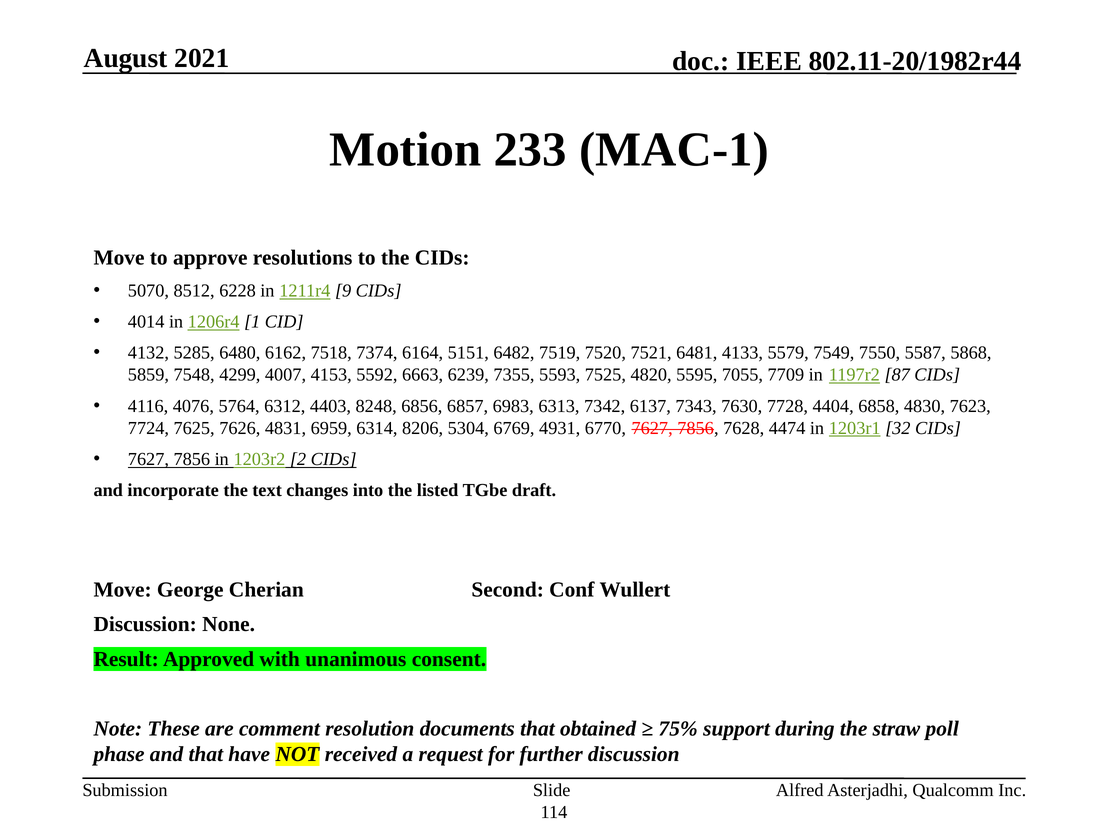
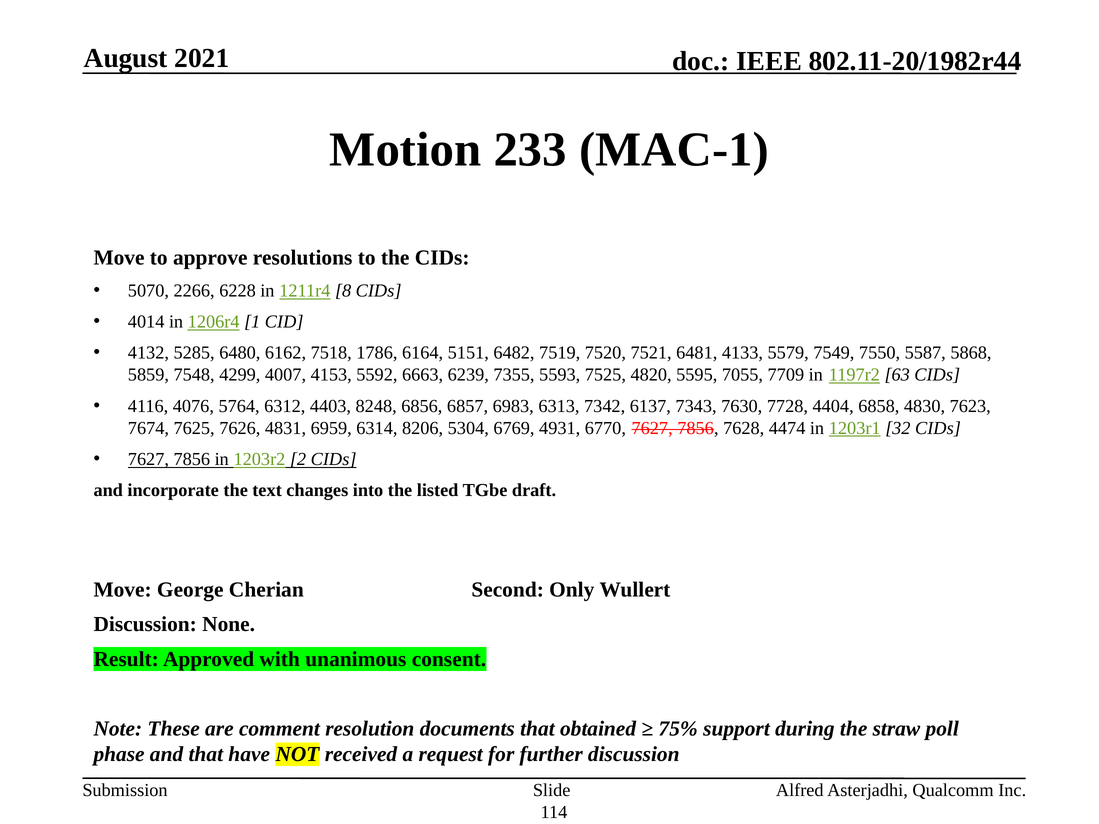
8512: 8512 -> 2266
9: 9 -> 8
7374: 7374 -> 1786
87: 87 -> 63
7724: 7724 -> 7674
Conf: Conf -> Only
